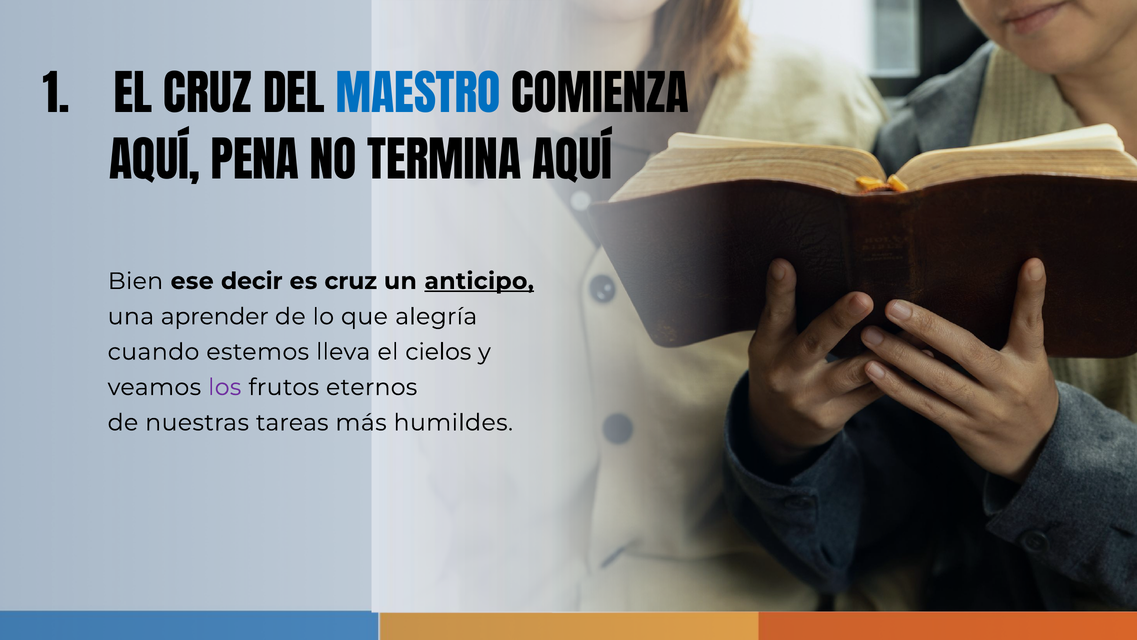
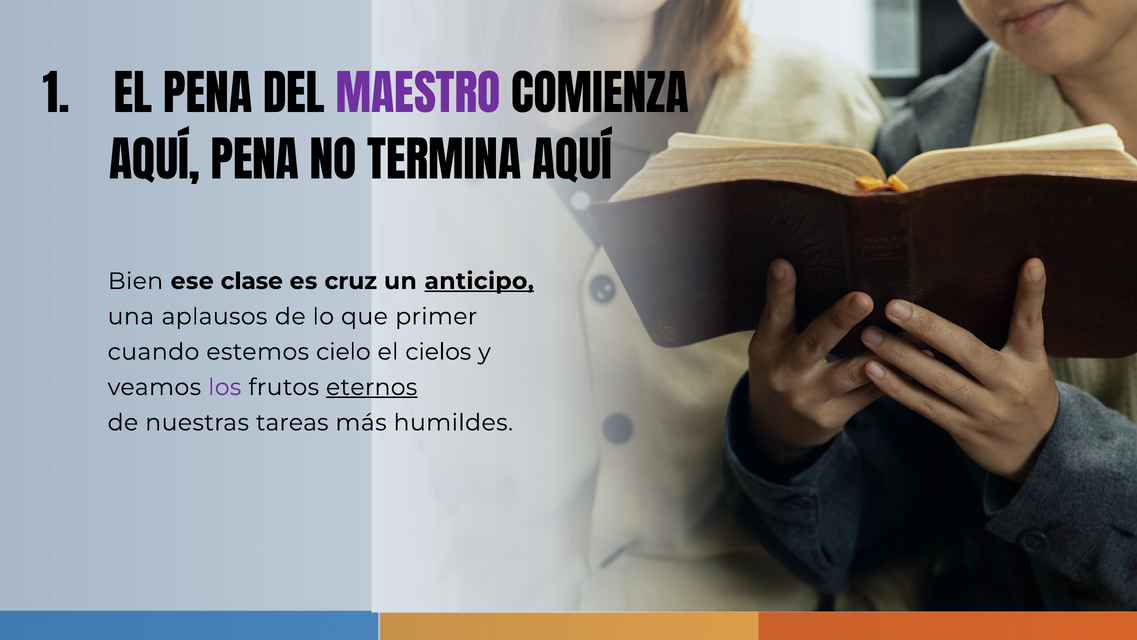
EL CRUZ: CRUZ -> PENA
MAESTRO colour: blue -> purple
decir: decir -> clase
aprender: aprender -> aplausos
alegría: alegría -> primer
lleva: lleva -> cielo
eternos underline: none -> present
